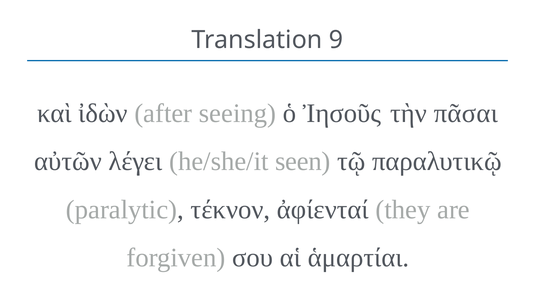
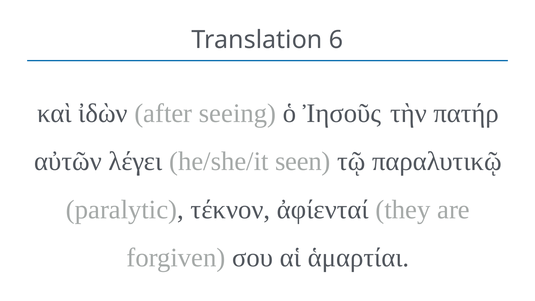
9: 9 -> 6
πᾶσαι: πᾶσαι -> πατήρ
